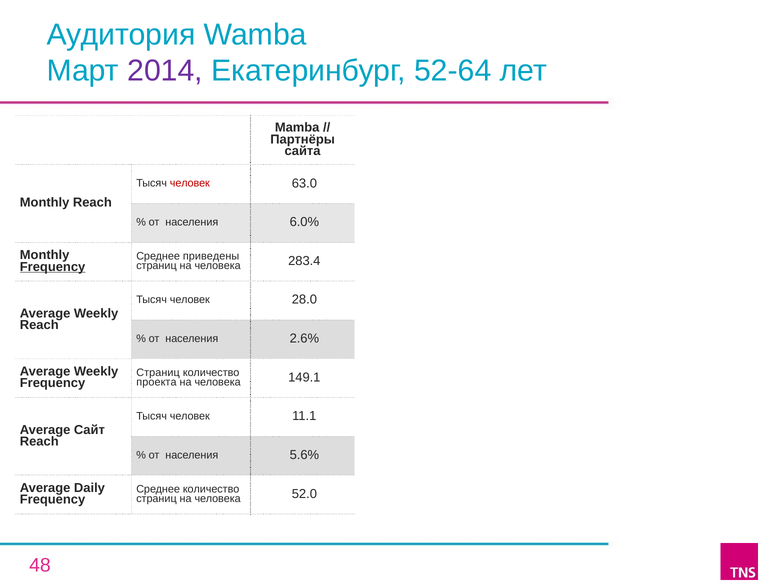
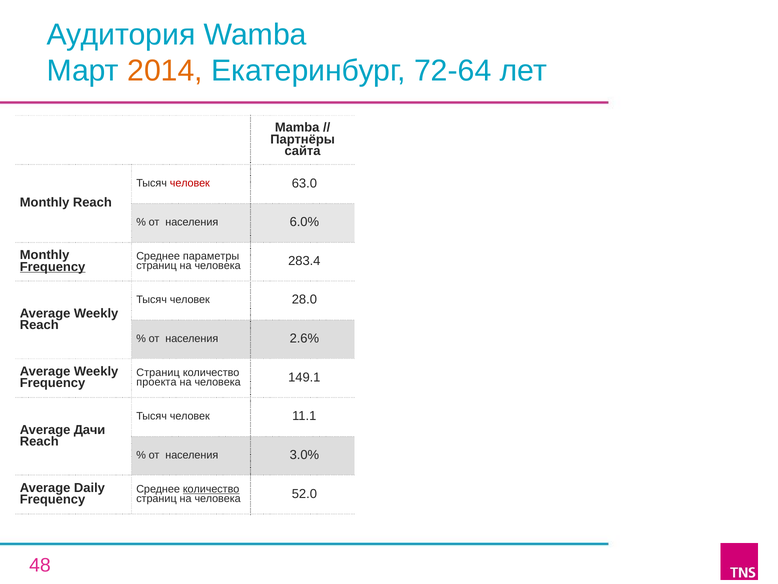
2014 colour: purple -> orange
52-64: 52-64 -> 72-64
приведены: приведены -> параметры
Сайт: Сайт -> Дачи
5.6%: 5.6% -> 3.0%
количество at (211, 489) underline: none -> present
